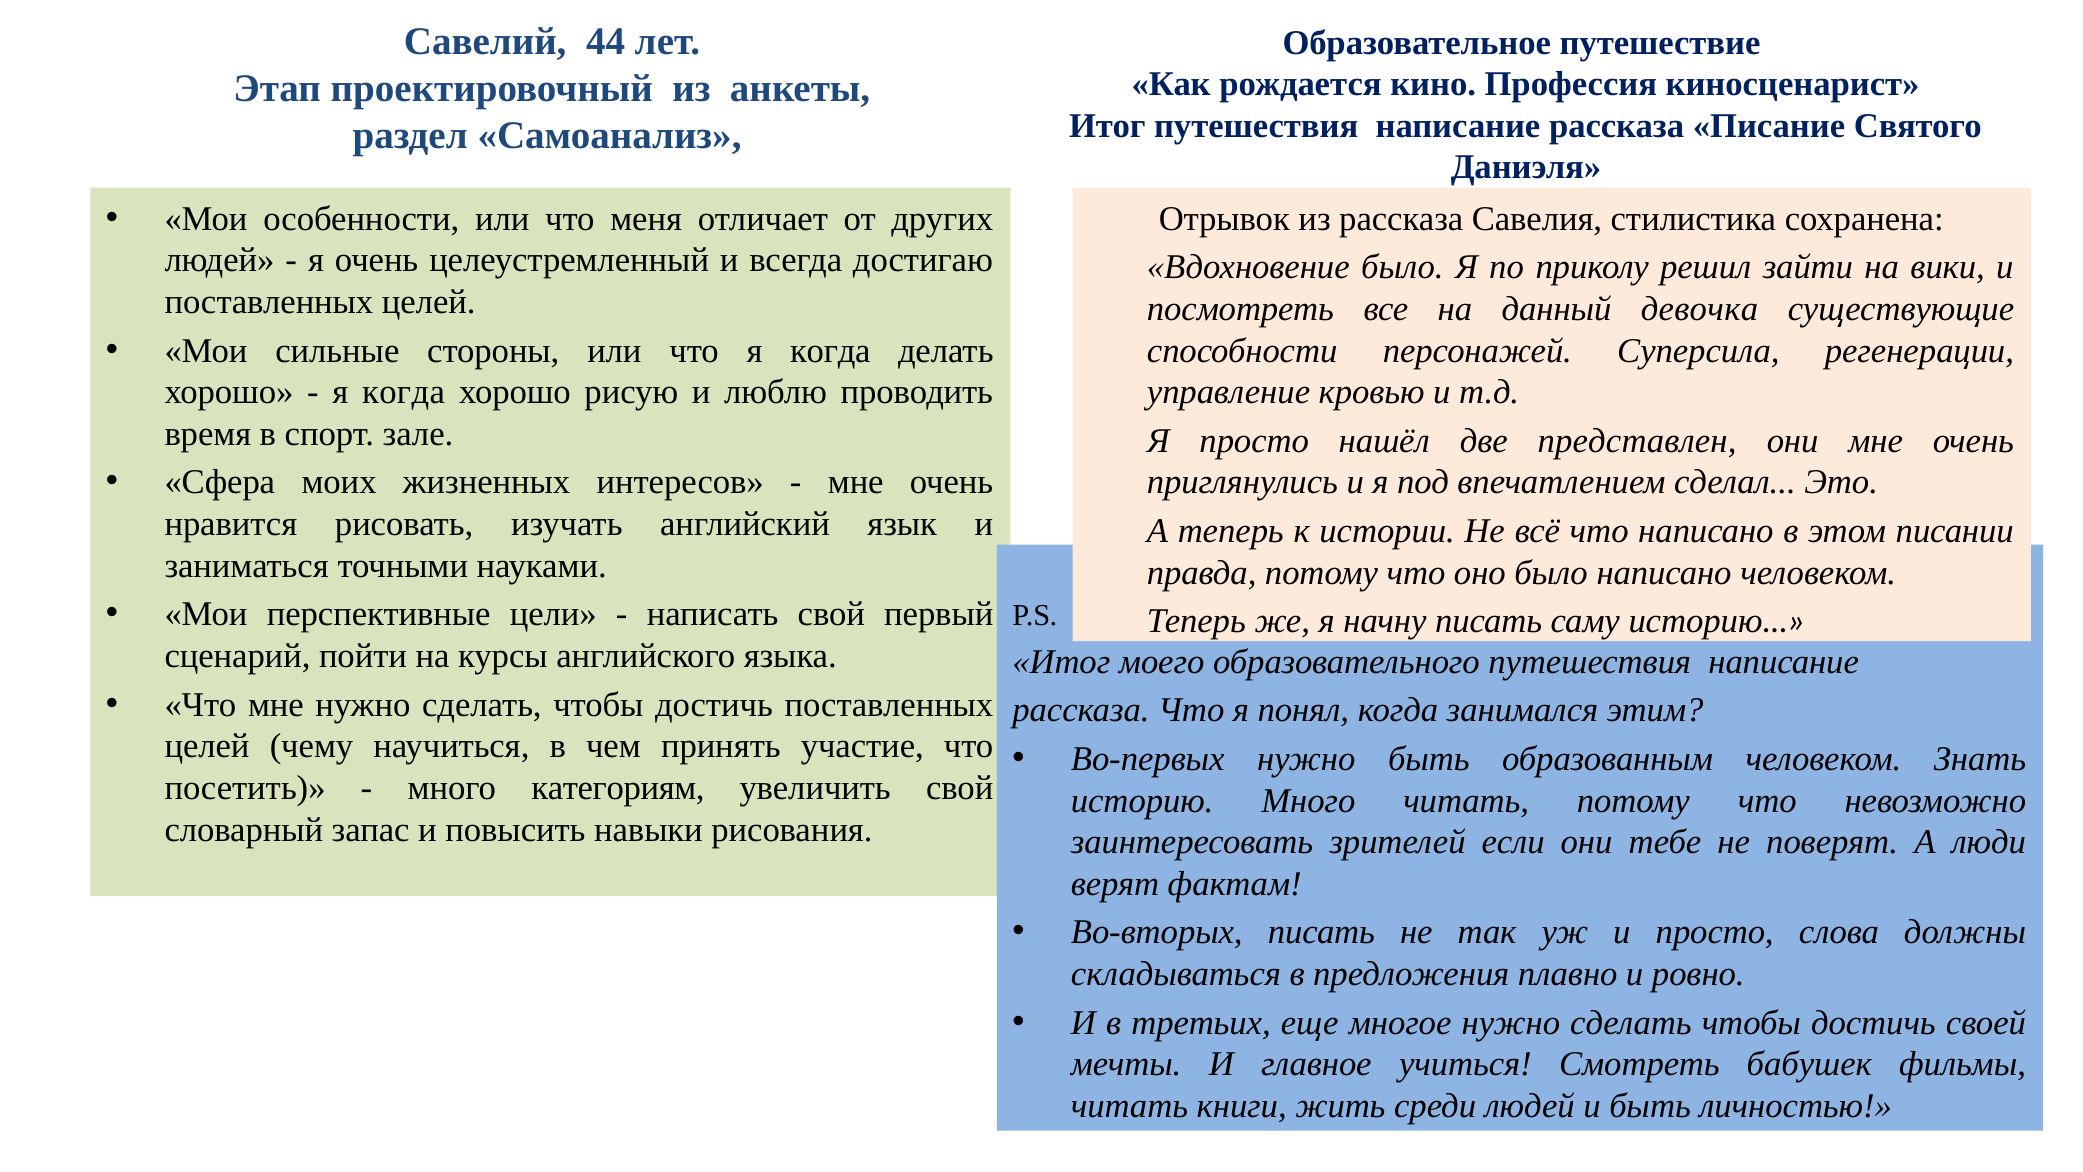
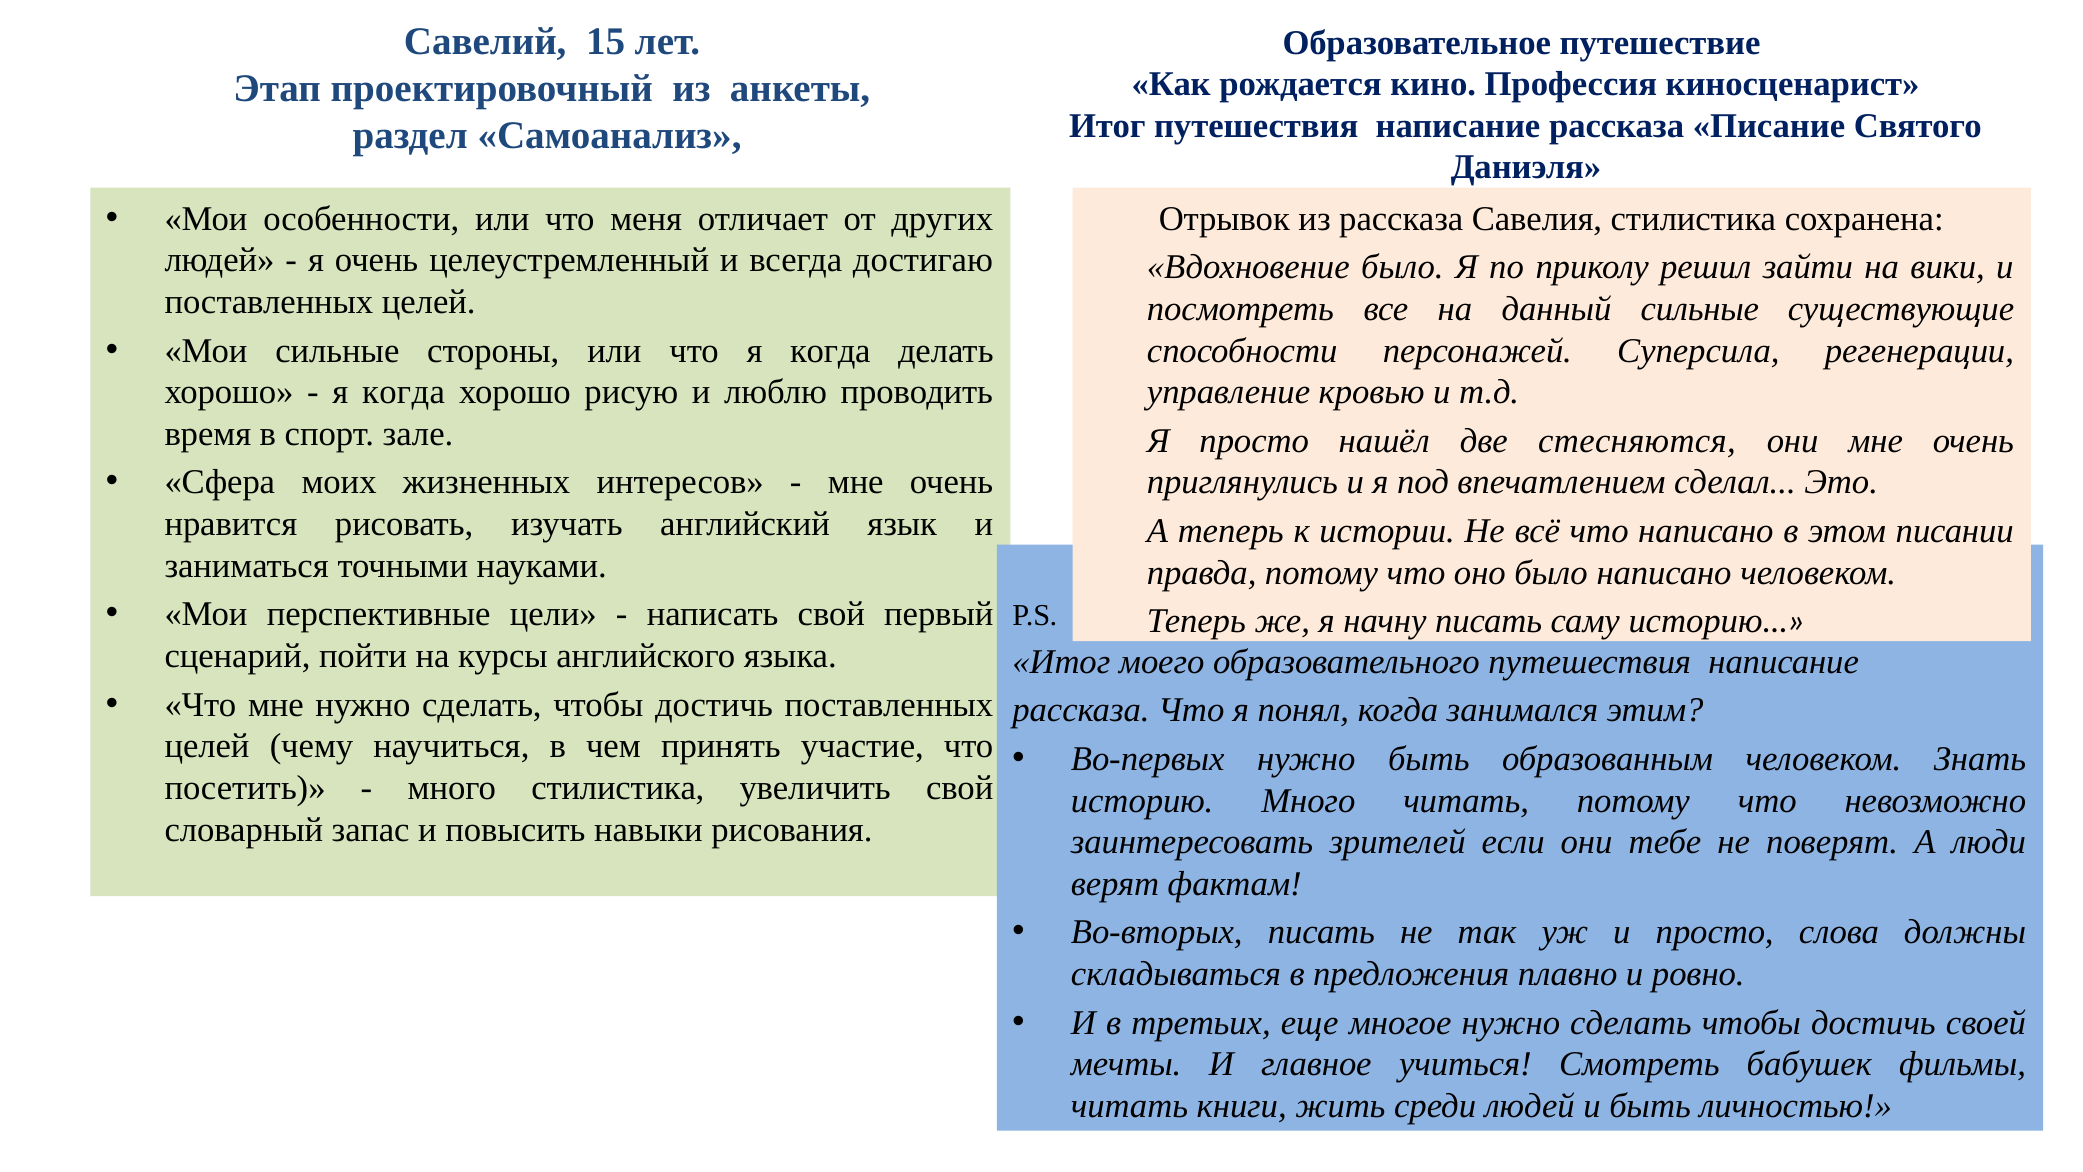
44: 44 -> 15
данный девочка: девочка -> сильные
представлен: представлен -> стесняются
много категориям: категориям -> стилистика
